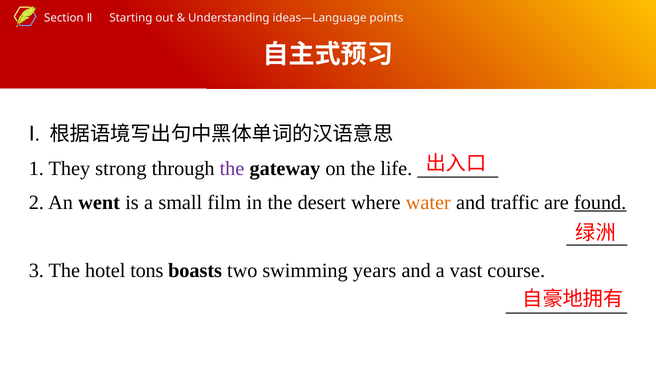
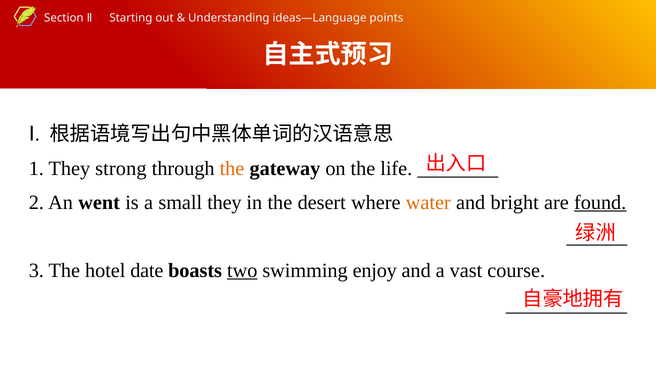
the at (232, 168) colour: purple -> orange
small film: film -> they
traffic: traffic -> bright
tons: tons -> date
two underline: none -> present
years: years -> enjoy
